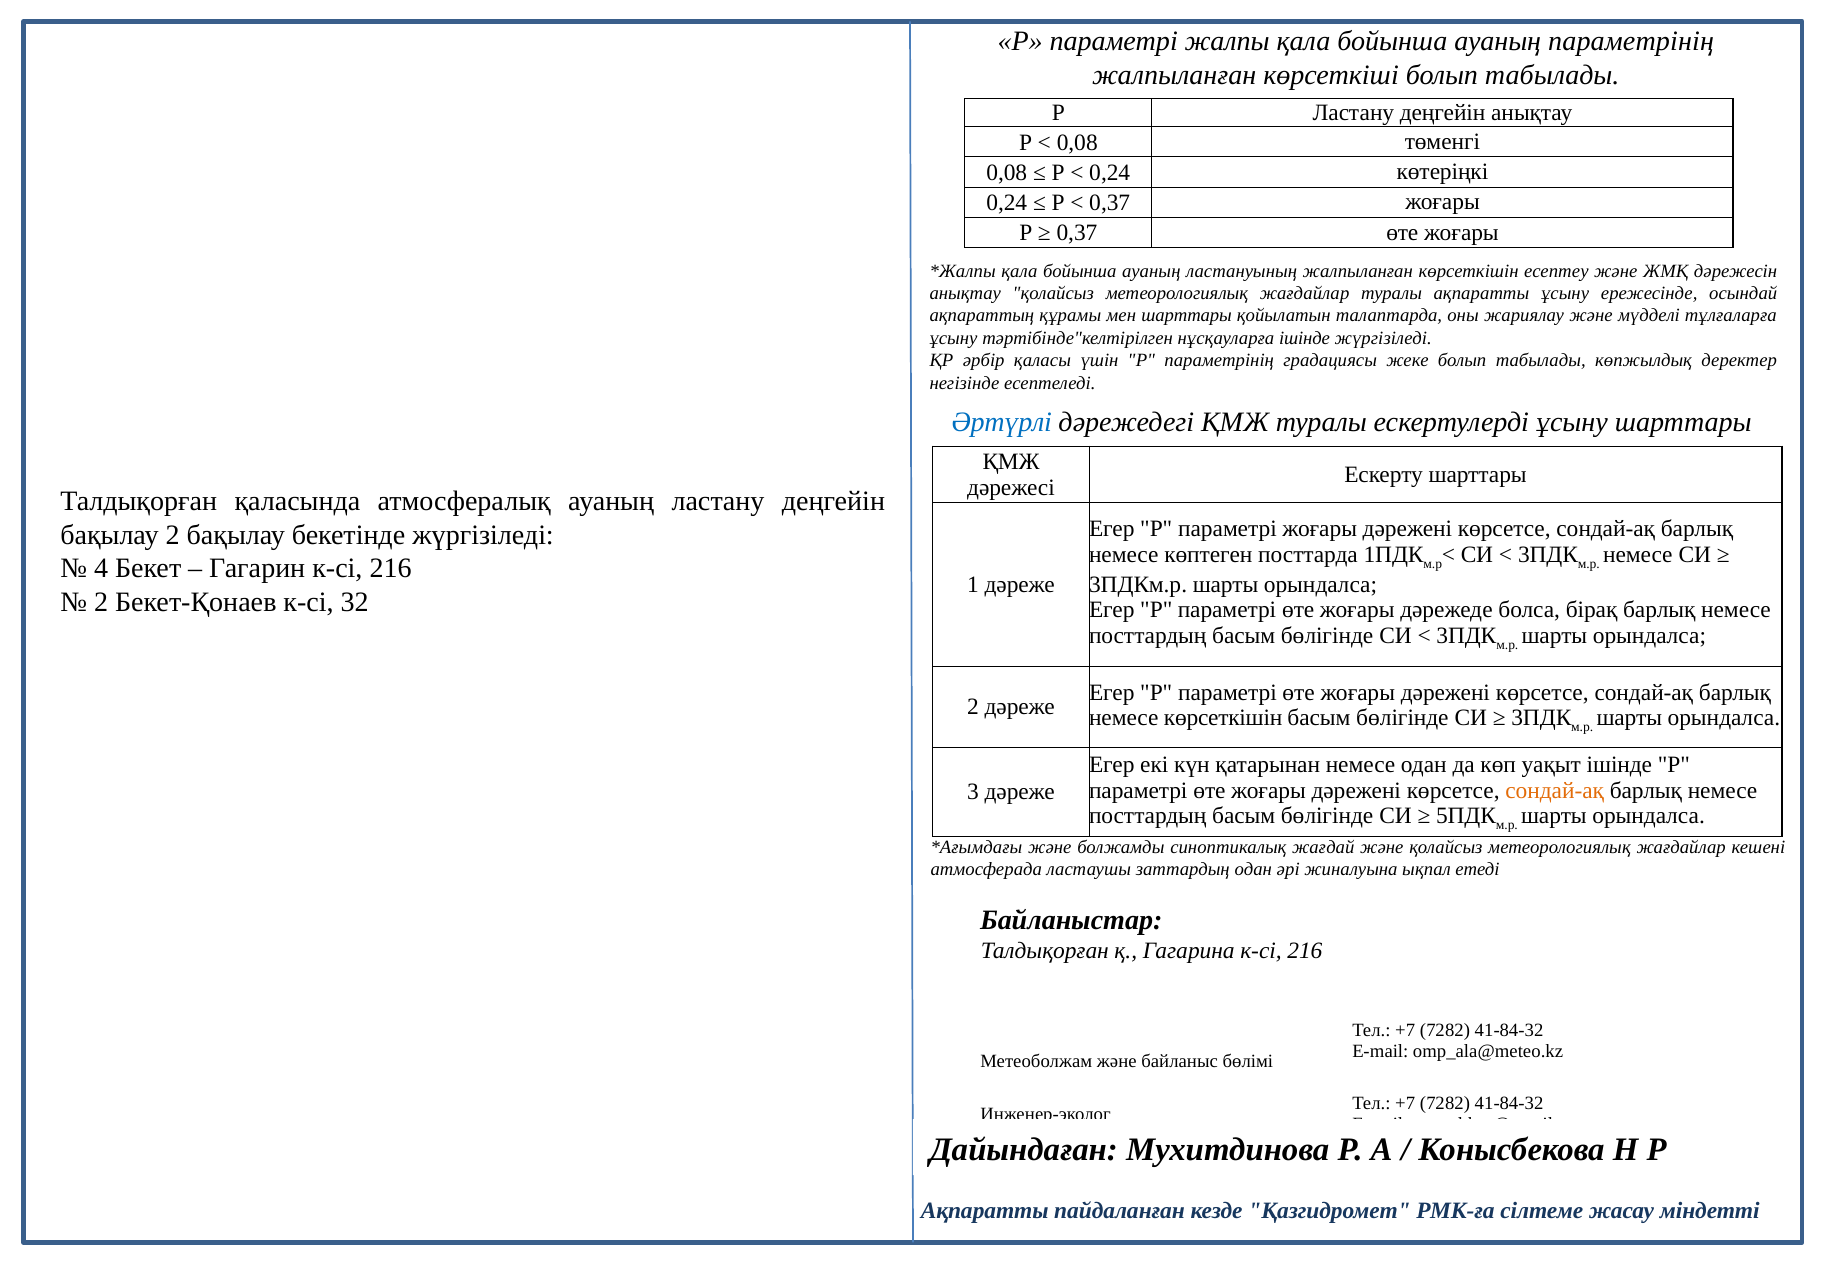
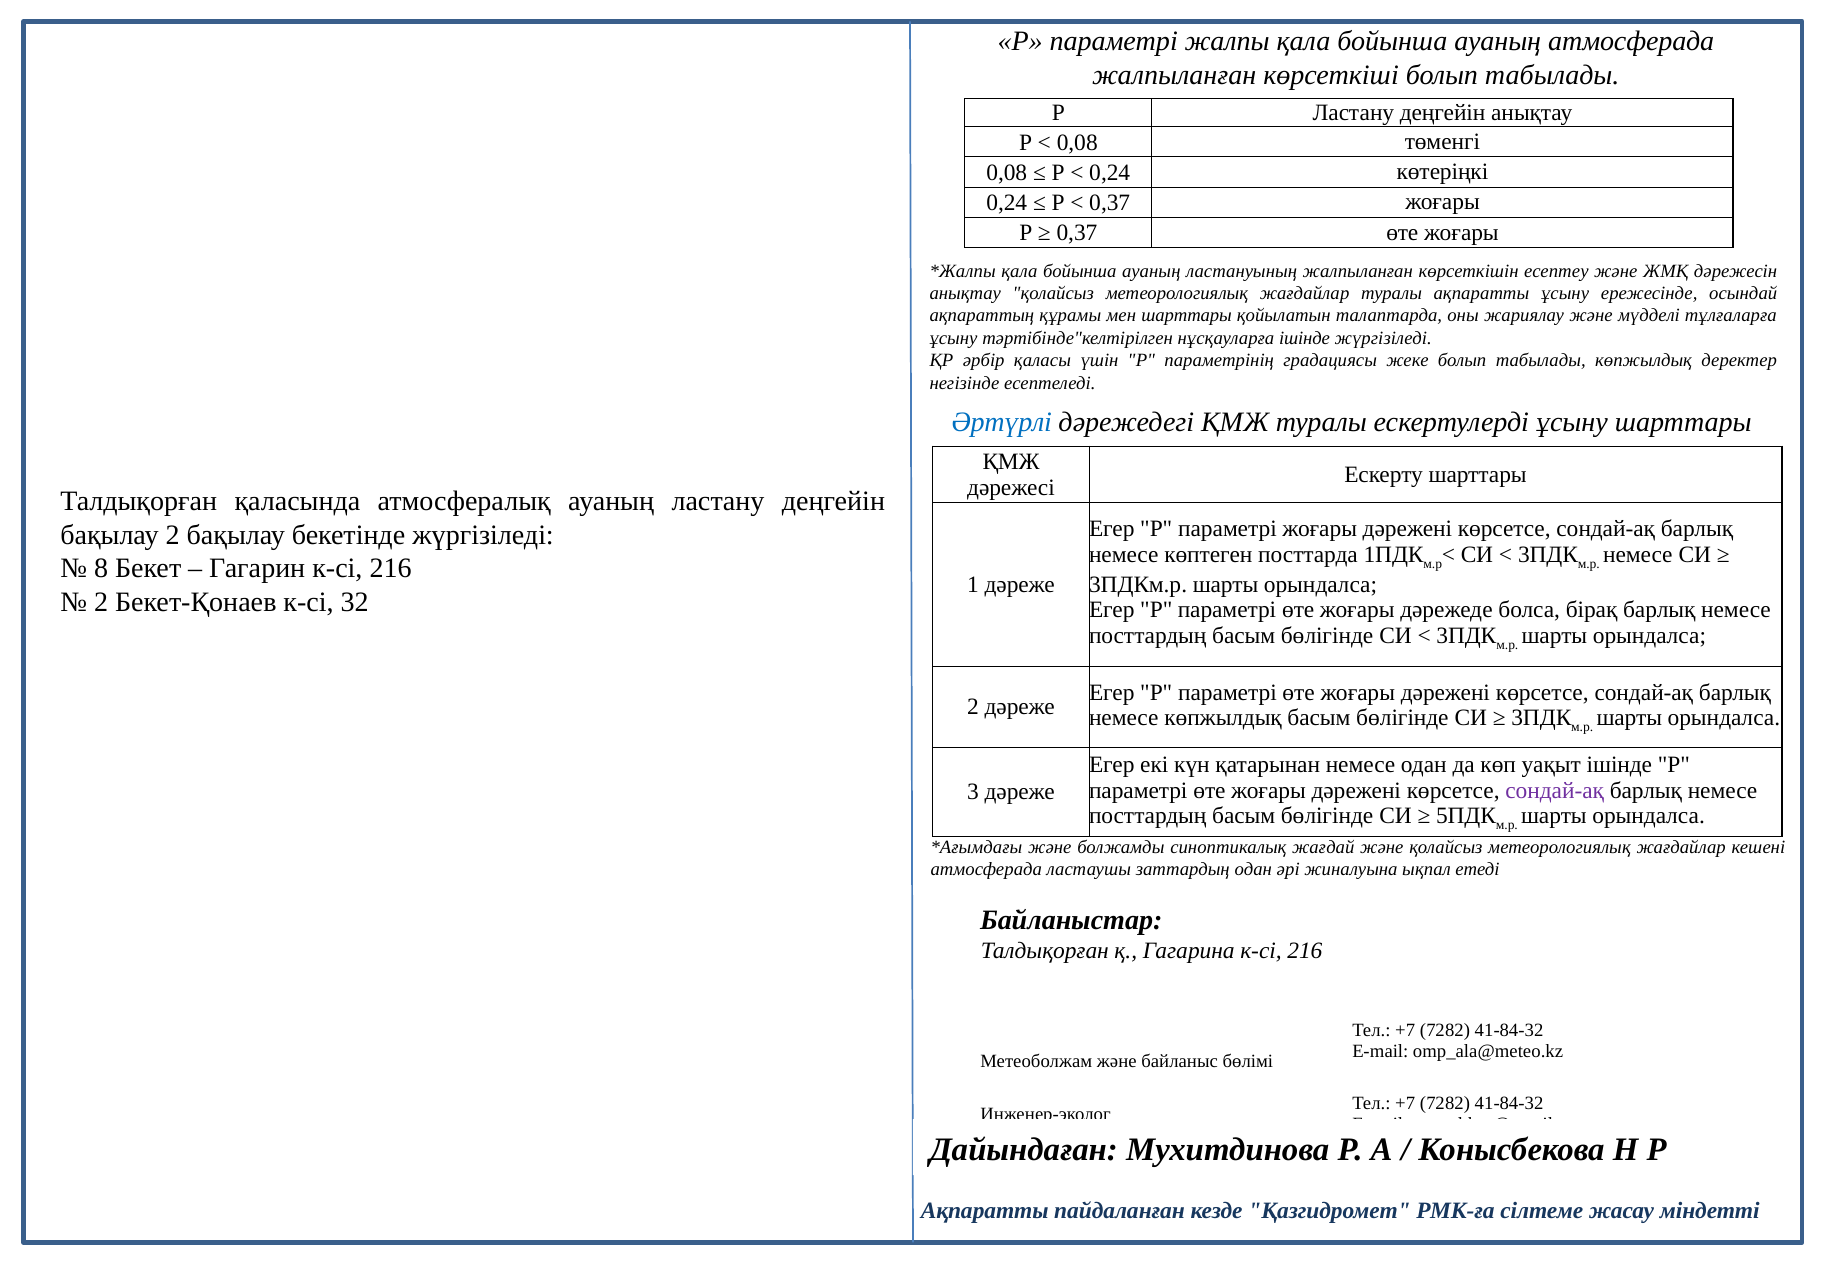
ауаның параметрінің: параметрінің -> атмосферада
4: 4 -> 8
немесе көрсеткішін: көрсеткішін -> көпжылдық
сондай-ақ at (1555, 790) colour: orange -> purple
